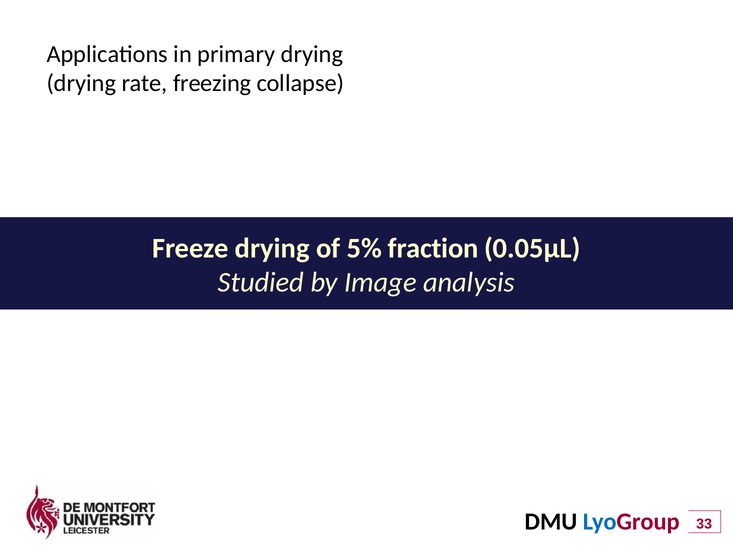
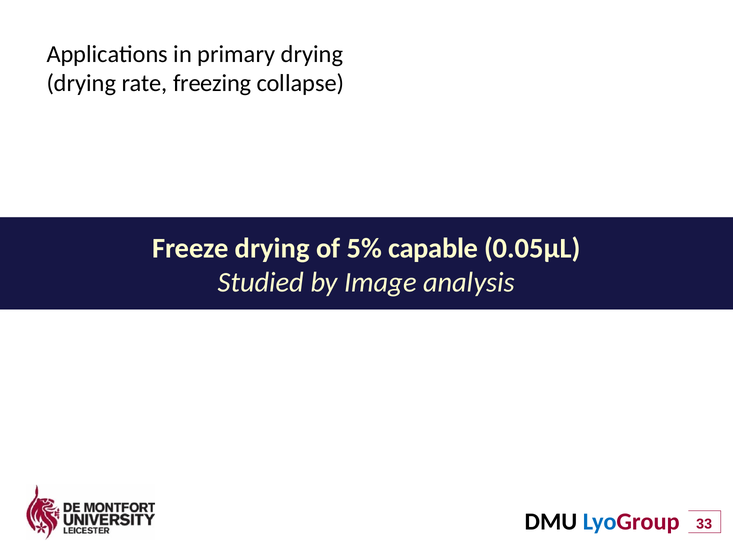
fraction: fraction -> capable
